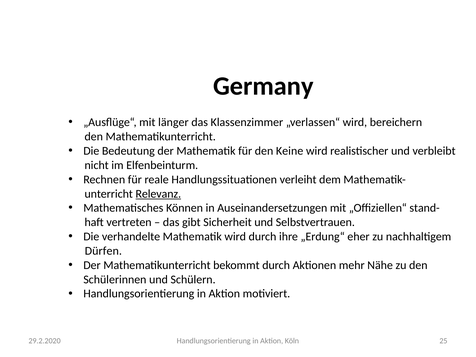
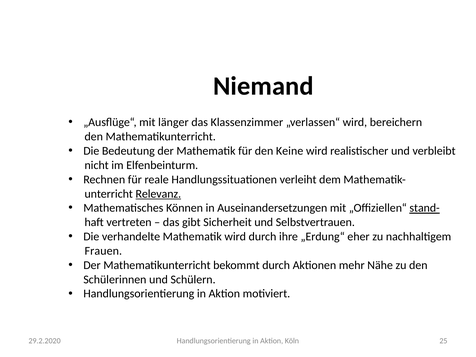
Germany: Germany -> Niemand
stand- underline: none -> present
Dürfen: Dürfen -> Frauen
